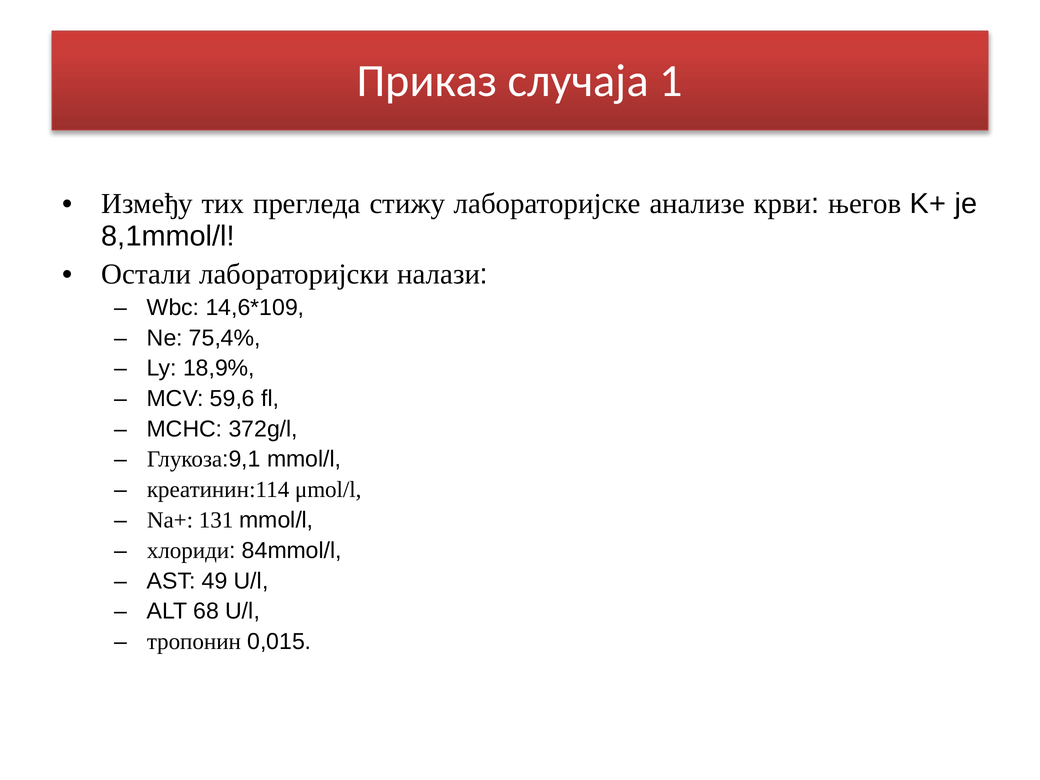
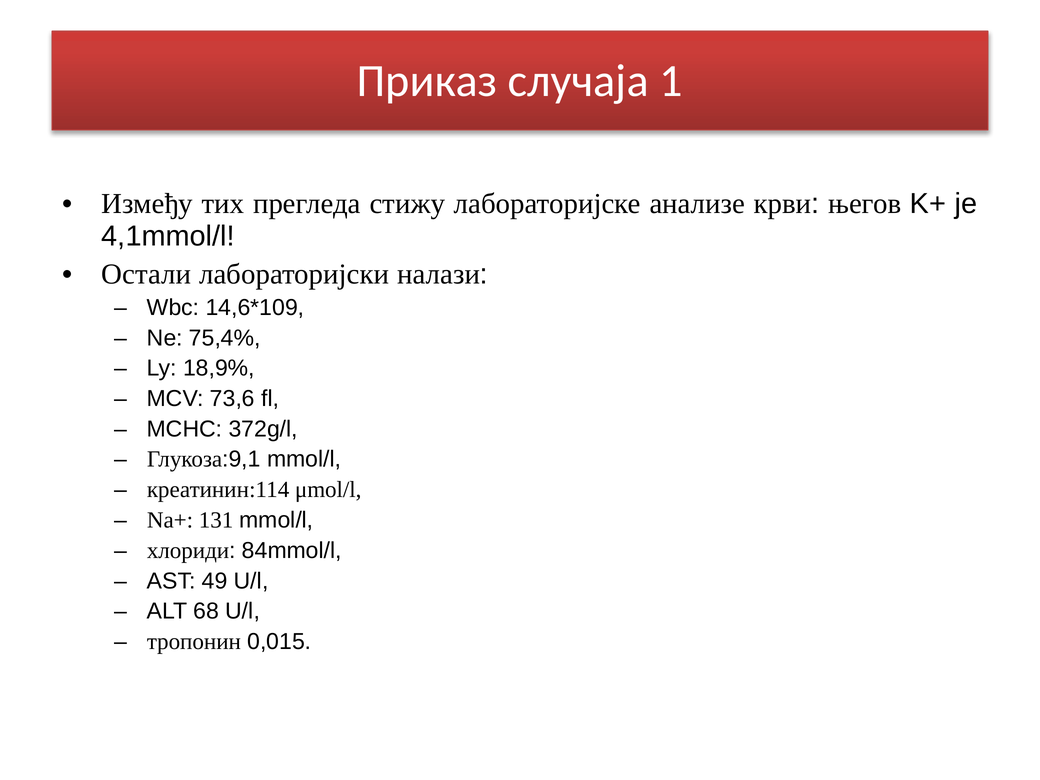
8,1mmol/l: 8,1mmol/l -> 4,1mmol/l
59,6: 59,6 -> 73,6
